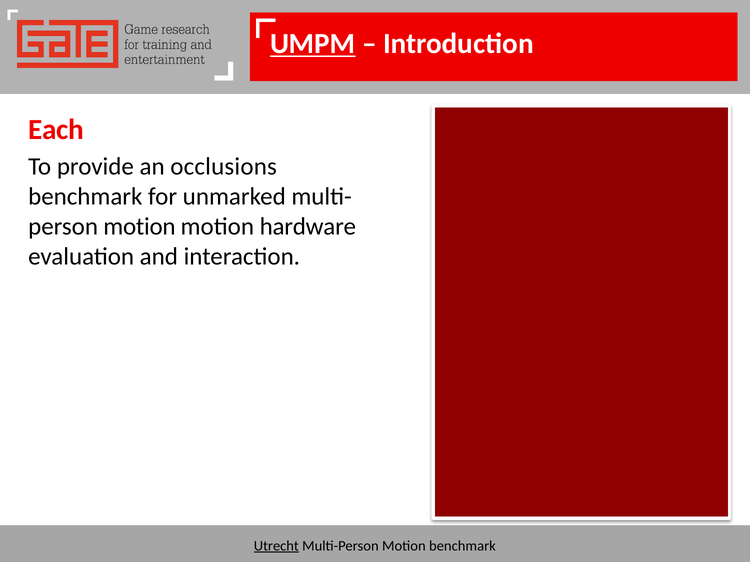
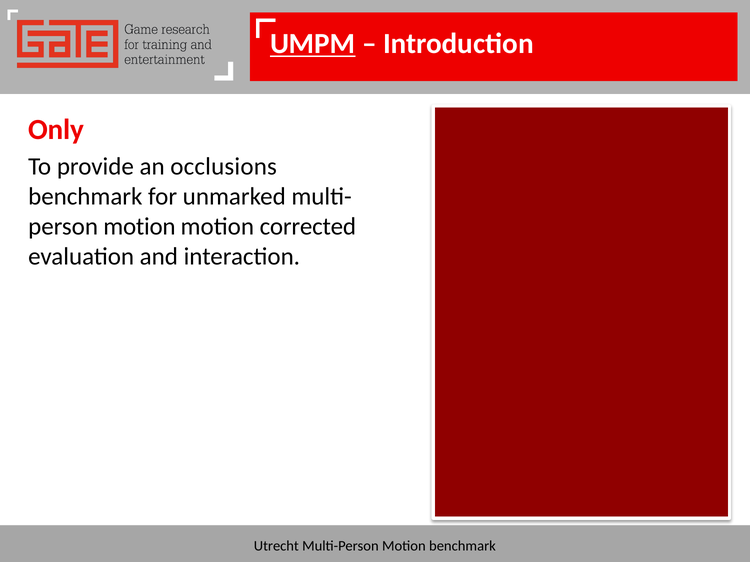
Each: Each -> Only
hardware: hardware -> corrected
Utrecht underline: present -> none
